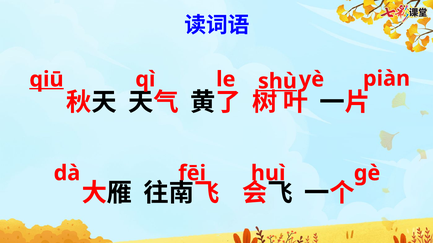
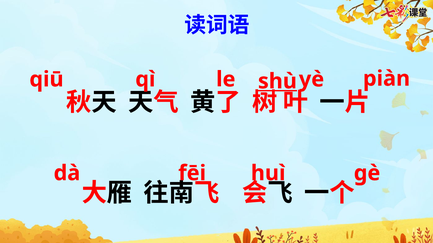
qiū underline: present -> none
